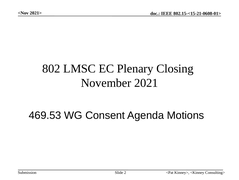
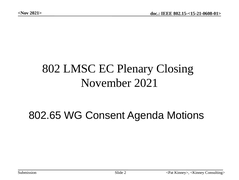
469.53: 469.53 -> 802.65
